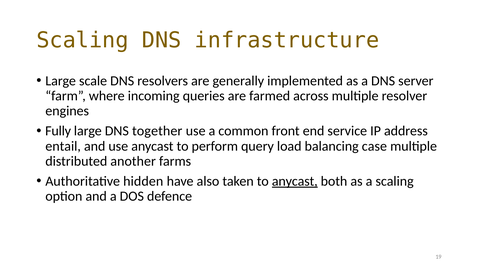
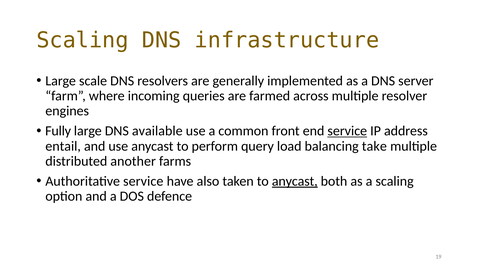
together: together -> available
service at (347, 131) underline: none -> present
case: case -> take
Authoritative hidden: hidden -> service
